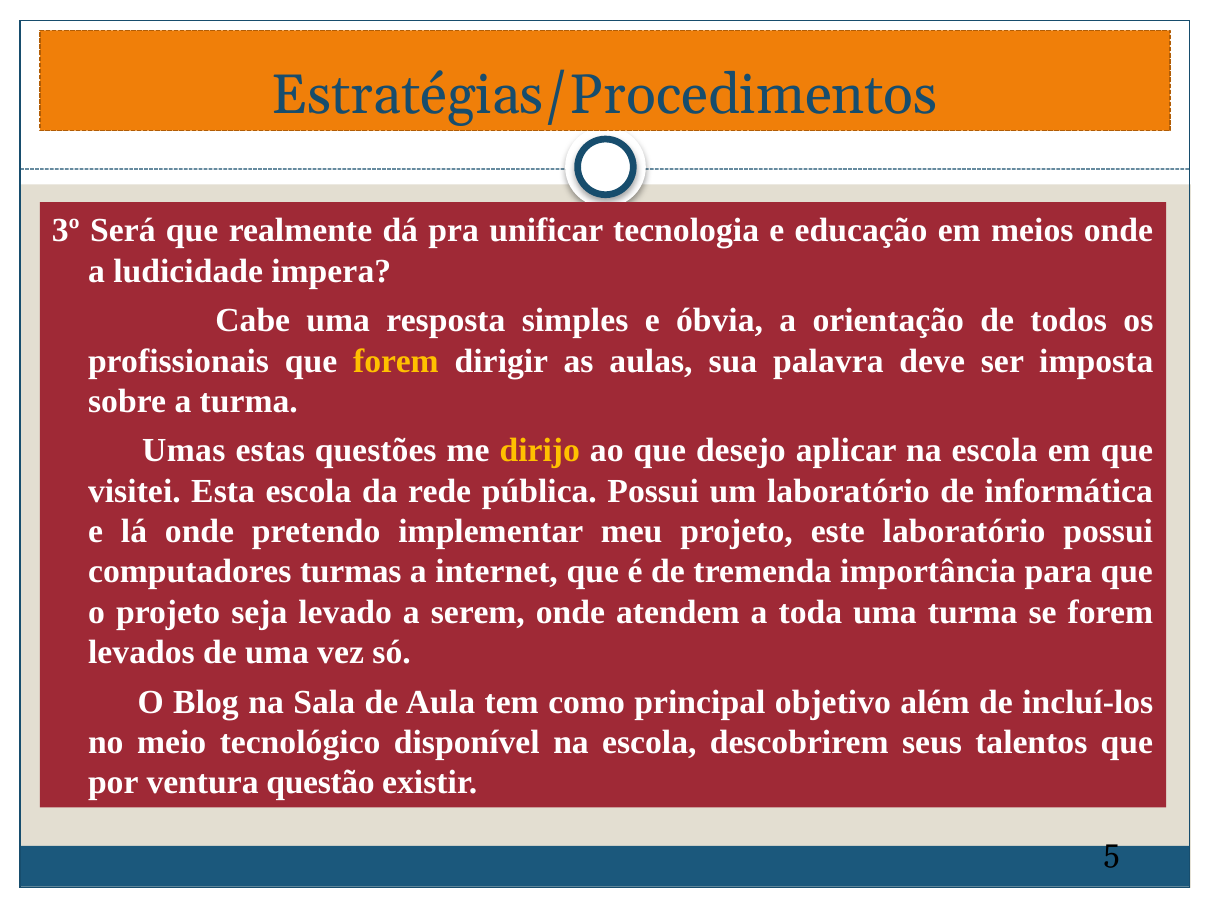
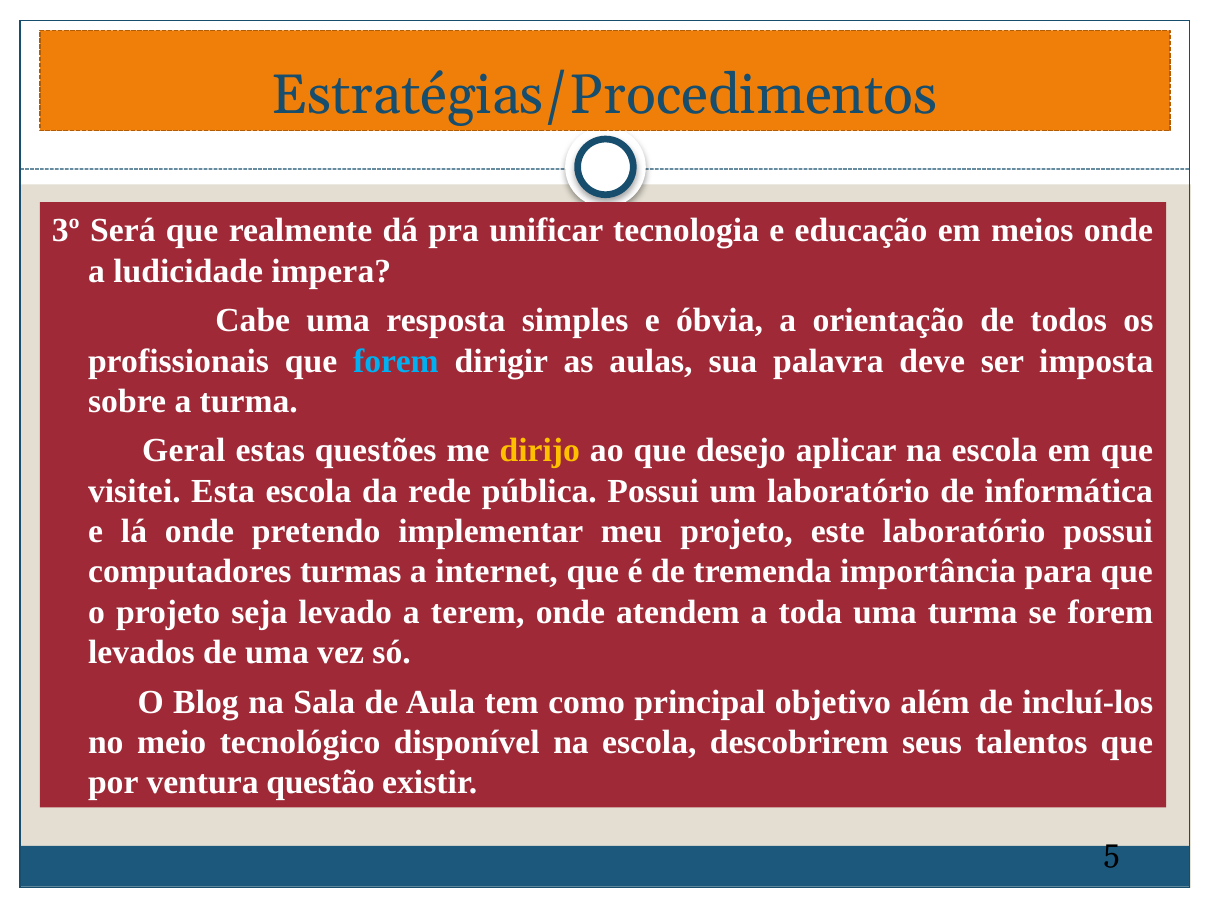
forem at (396, 361) colour: yellow -> light blue
Umas: Umas -> Geral
serem: serem -> terem
